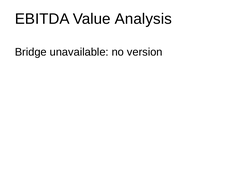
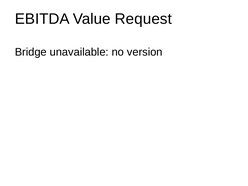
Analysis: Analysis -> Request
